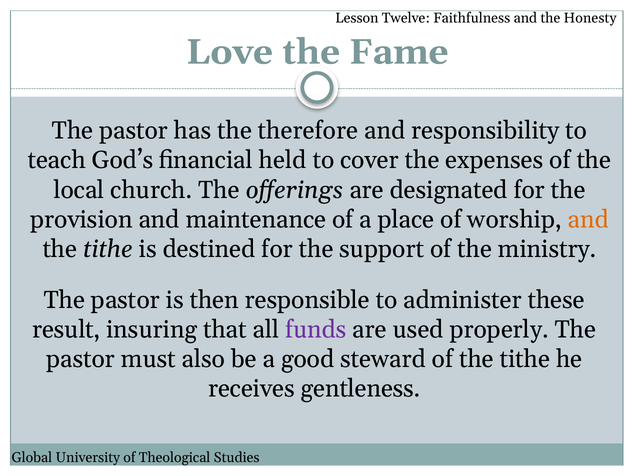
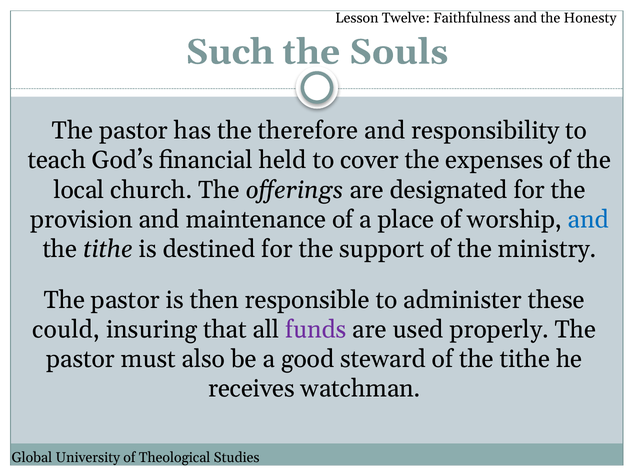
Love: Love -> Such
Fame: Fame -> Souls
and at (588, 219) colour: orange -> blue
result: result -> could
gentleness: gentleness -> watchman
